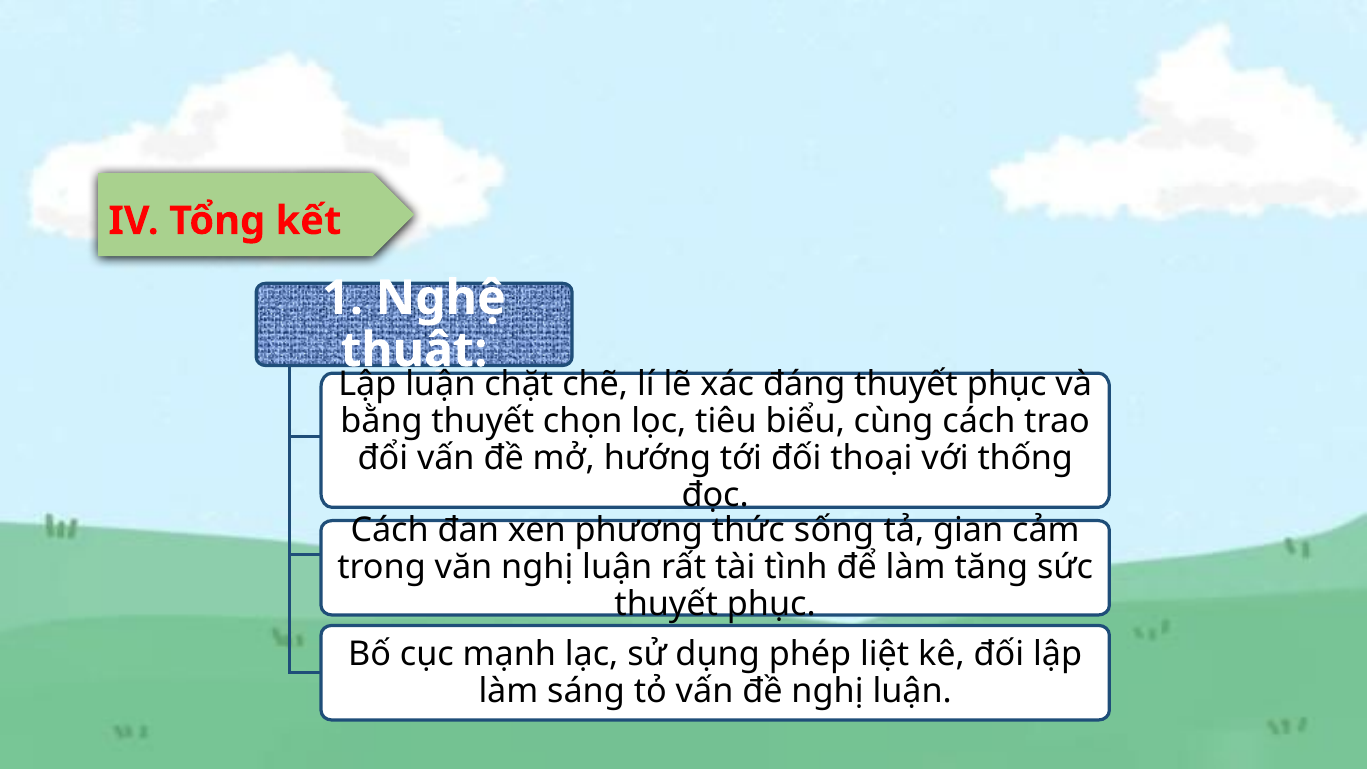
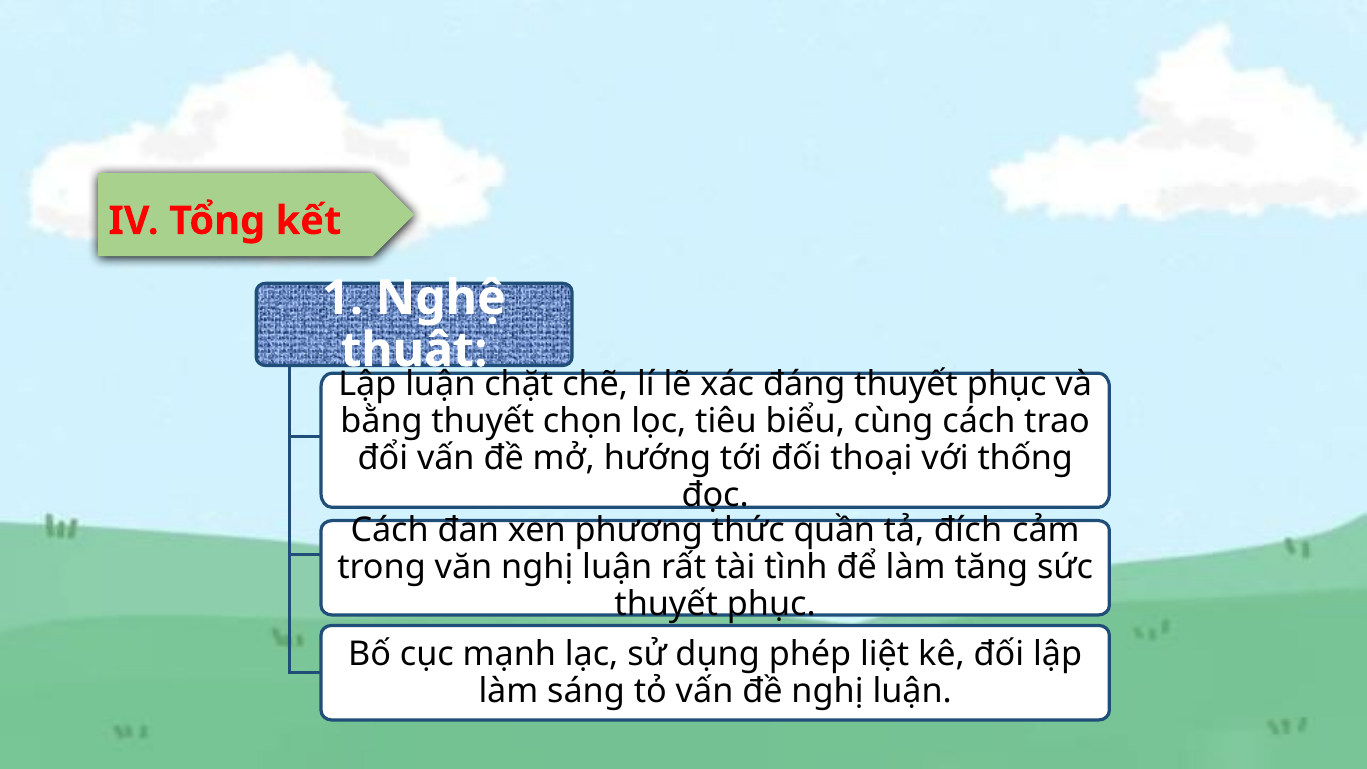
sống: sống -> quần
gian: gian -> đích
